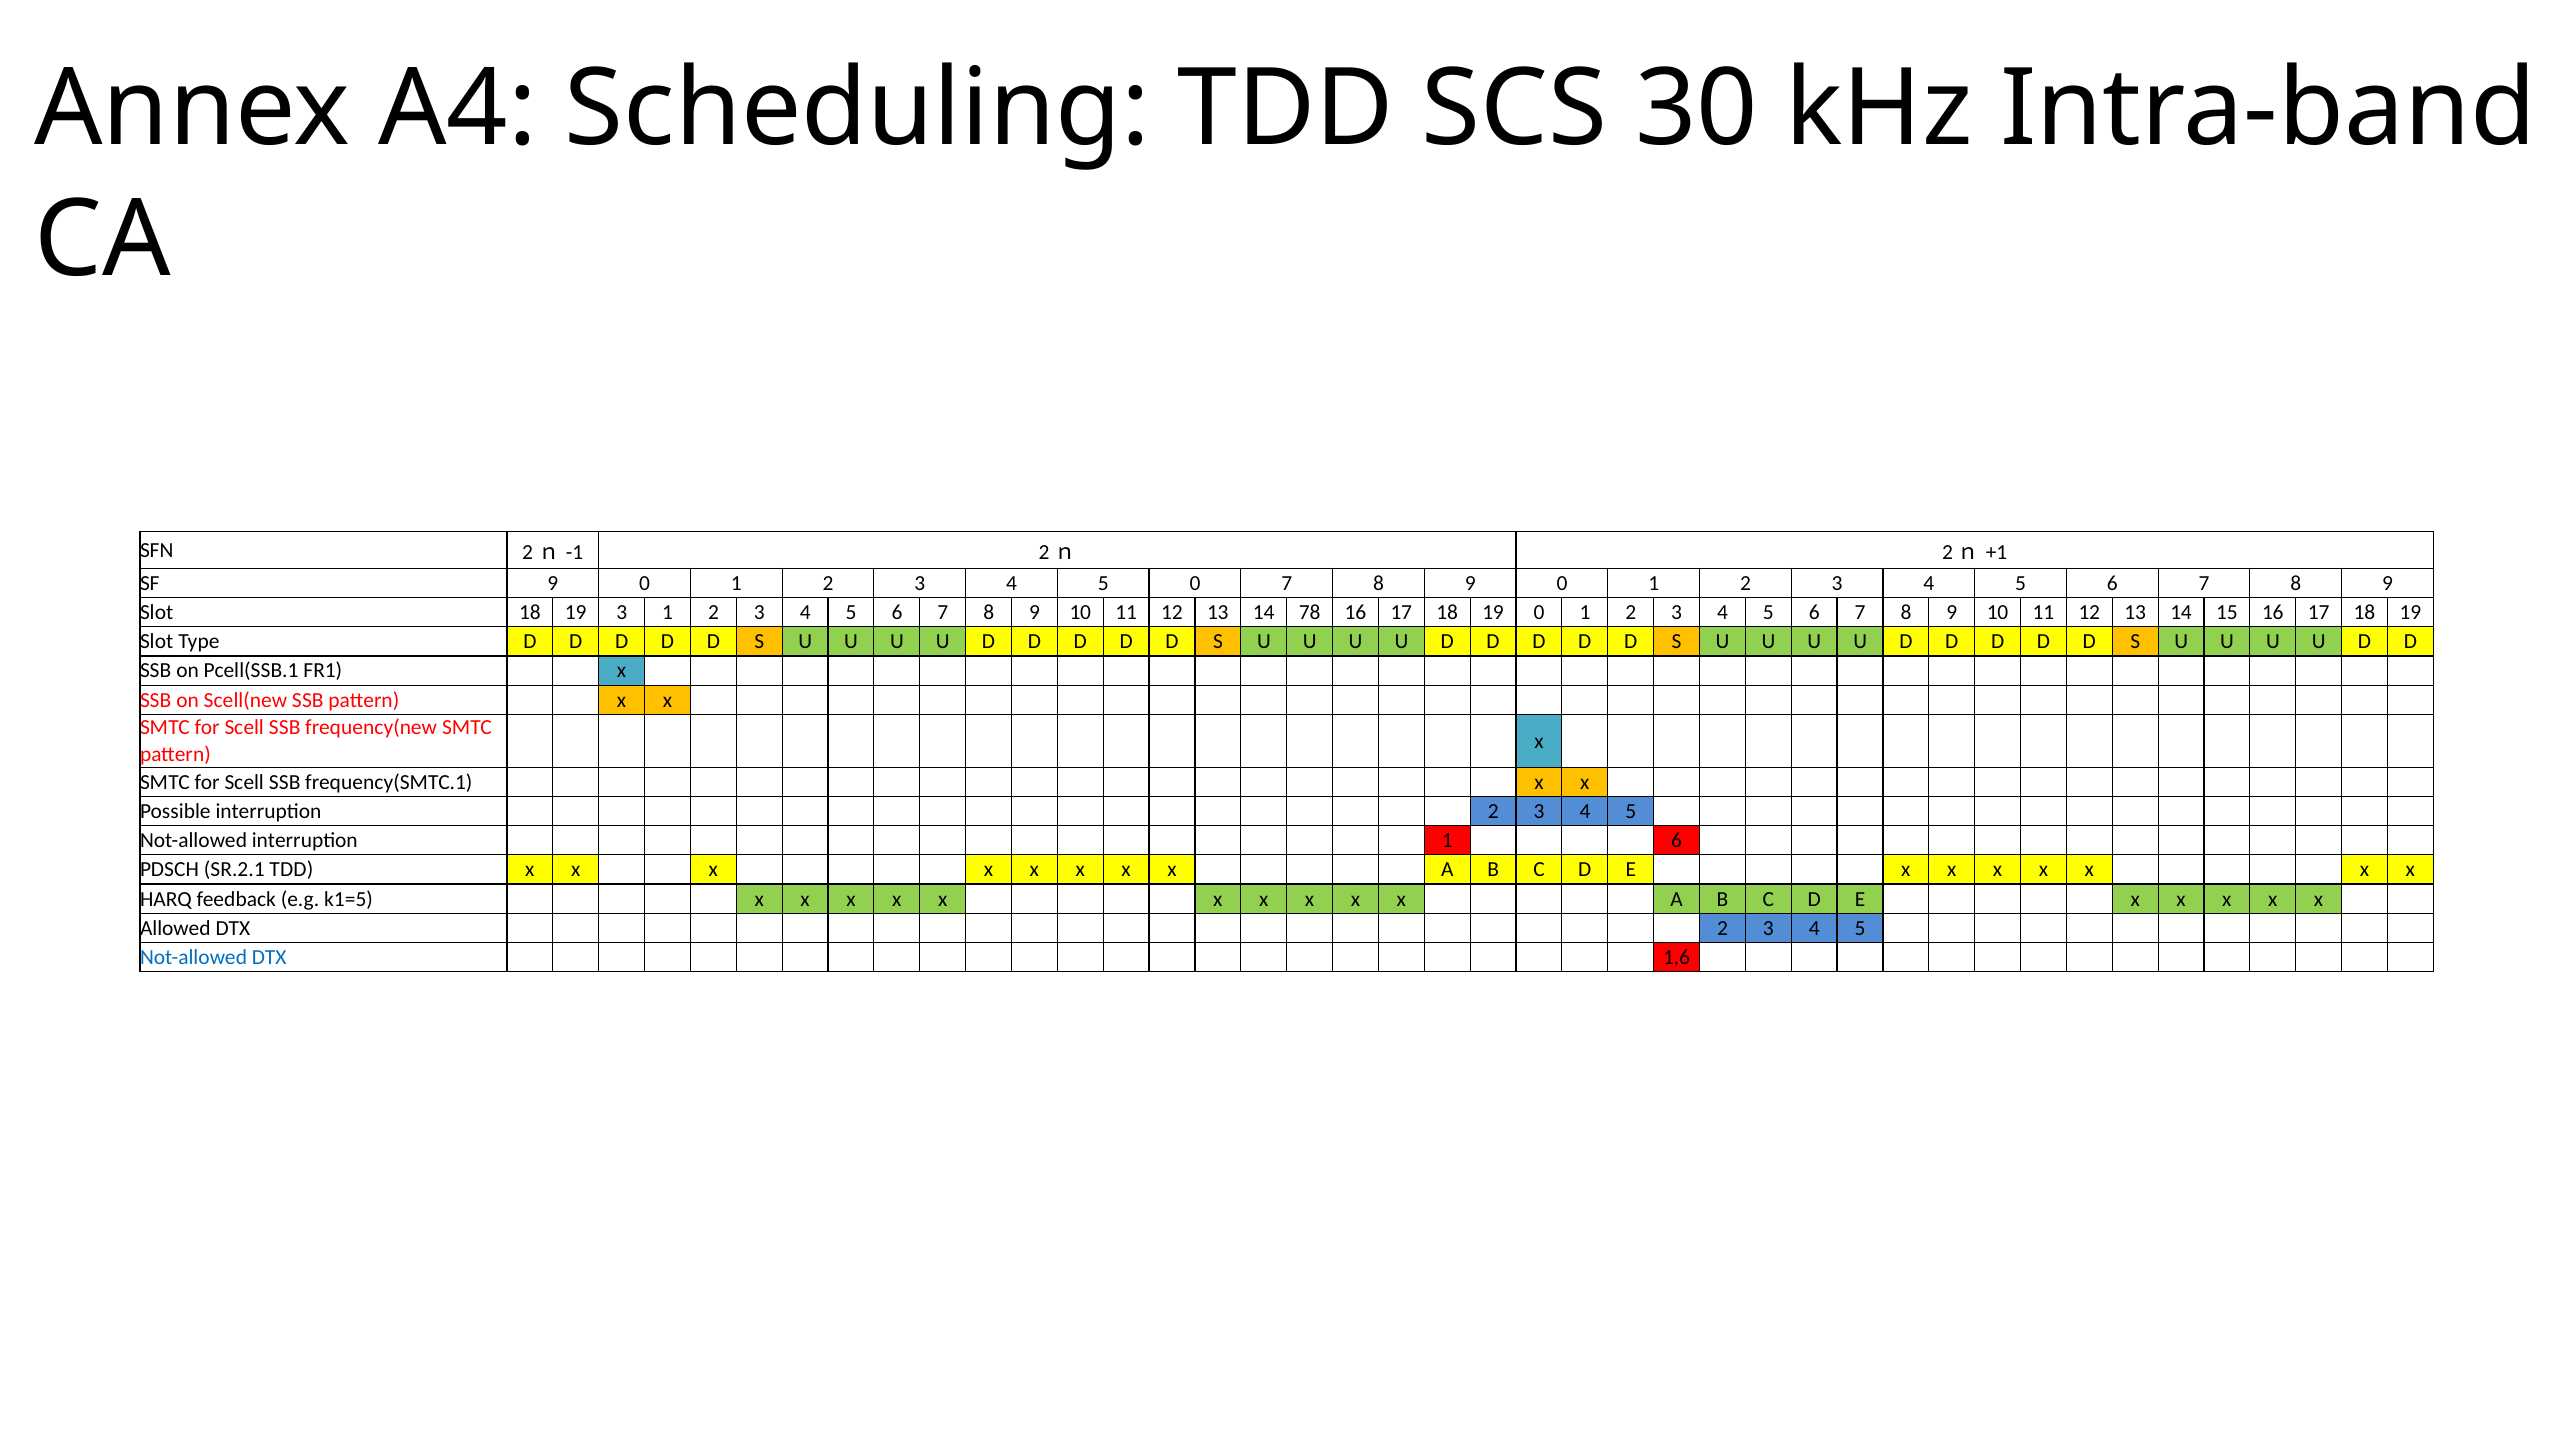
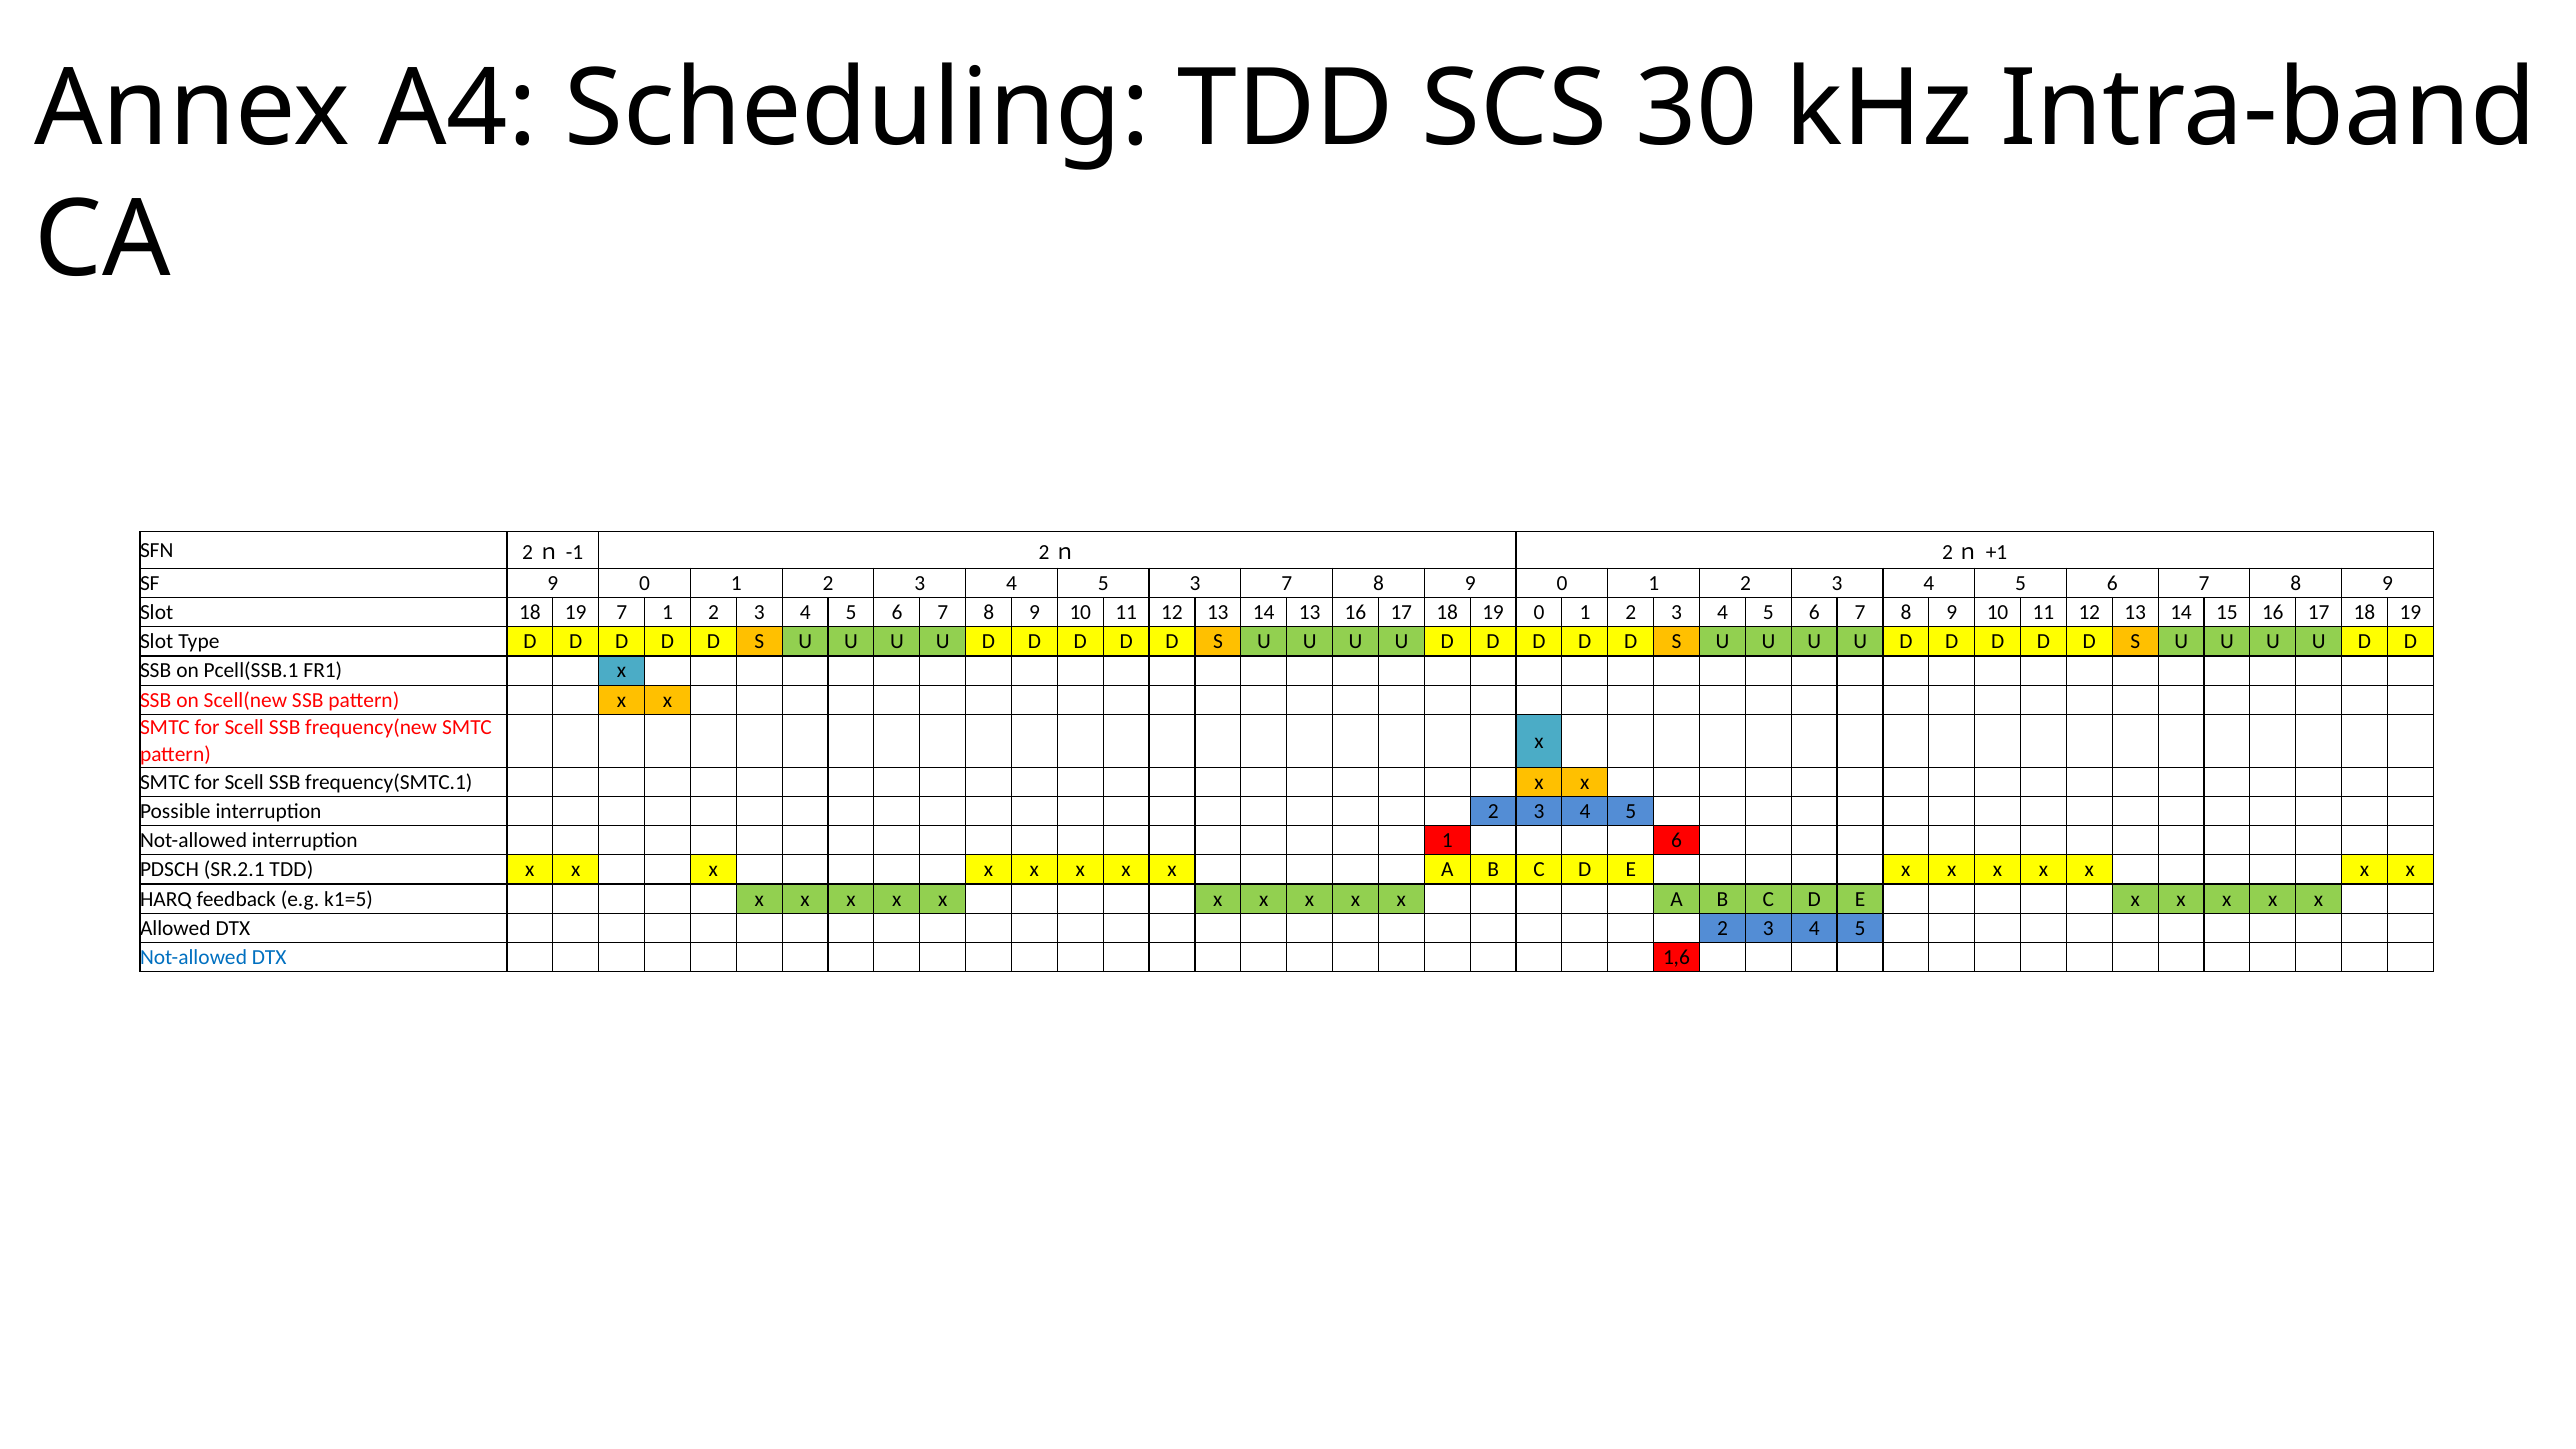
5 0: 0 -> 3
19 3: 3 -> 7
14 78: 78 -> 13
